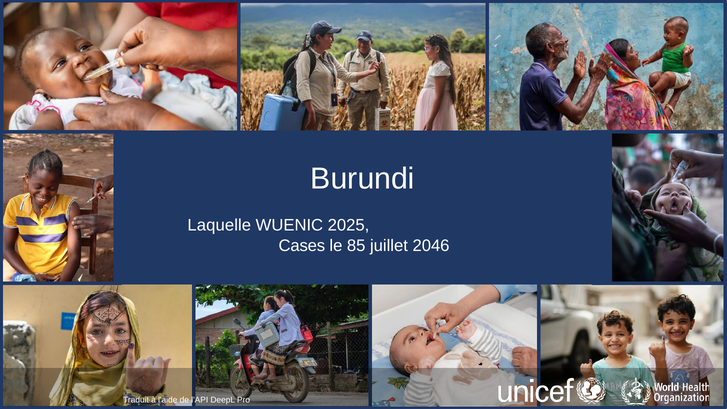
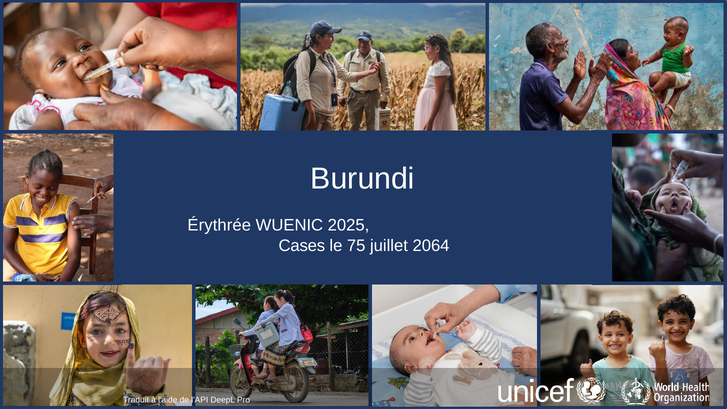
Laquelle: Laquelle -> Érythrée
85: 85 -> 75
2046: 2046 -> 2064
